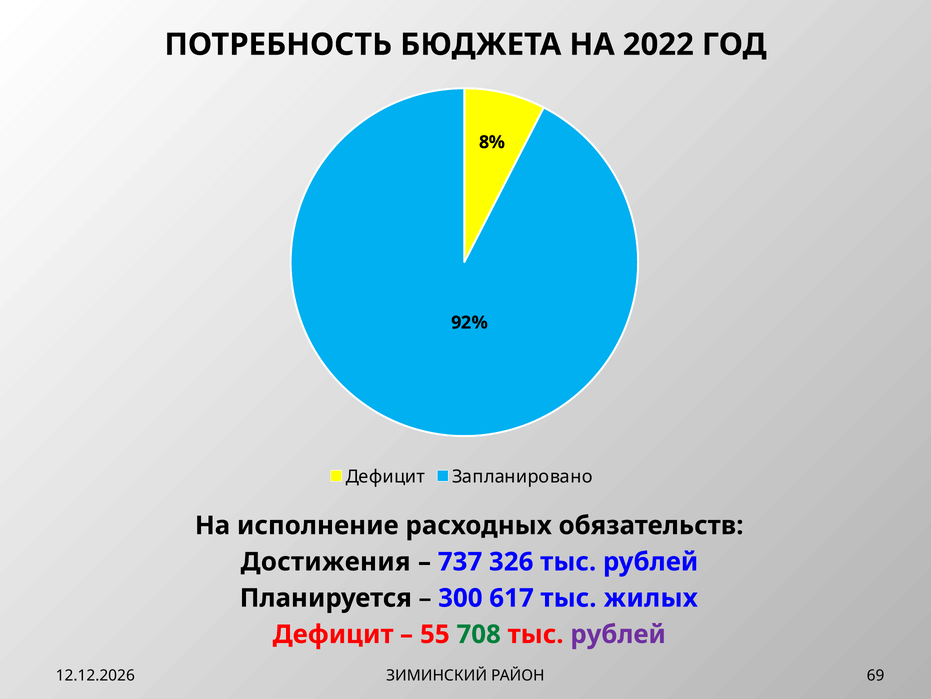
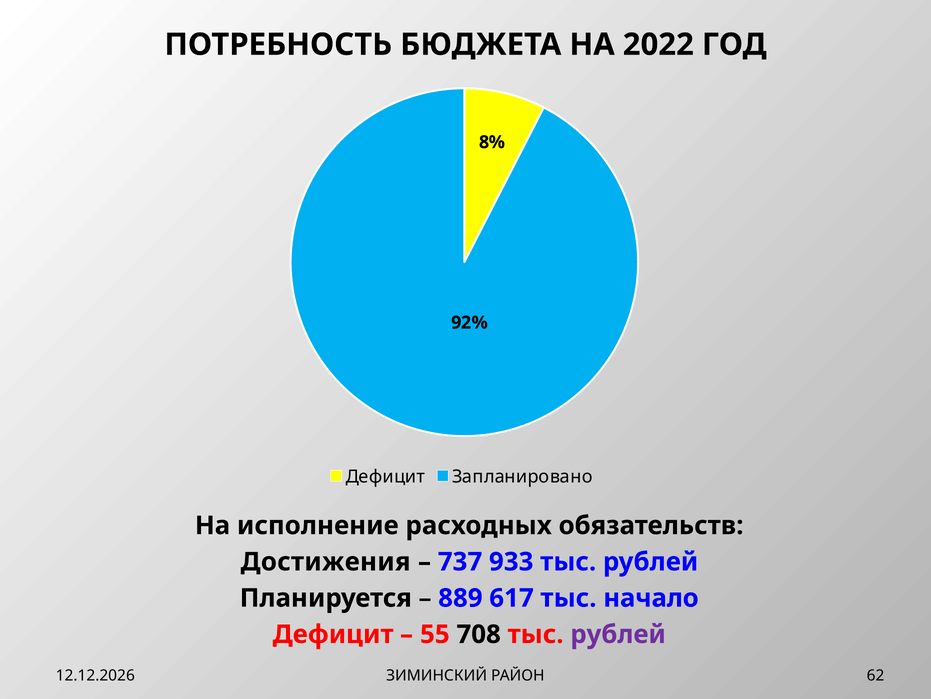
326: 326 -> 933
300: 300 -> 889
жилых: жилых -> начало
708 colour: green -> black
69: 69 -> 62
